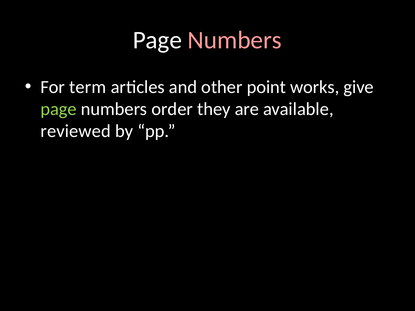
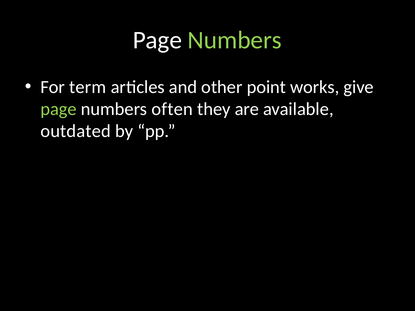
Numbers at (235, 40) colour: pink -> light green
order: order -> often
reviewed: reviewed -> outdated
